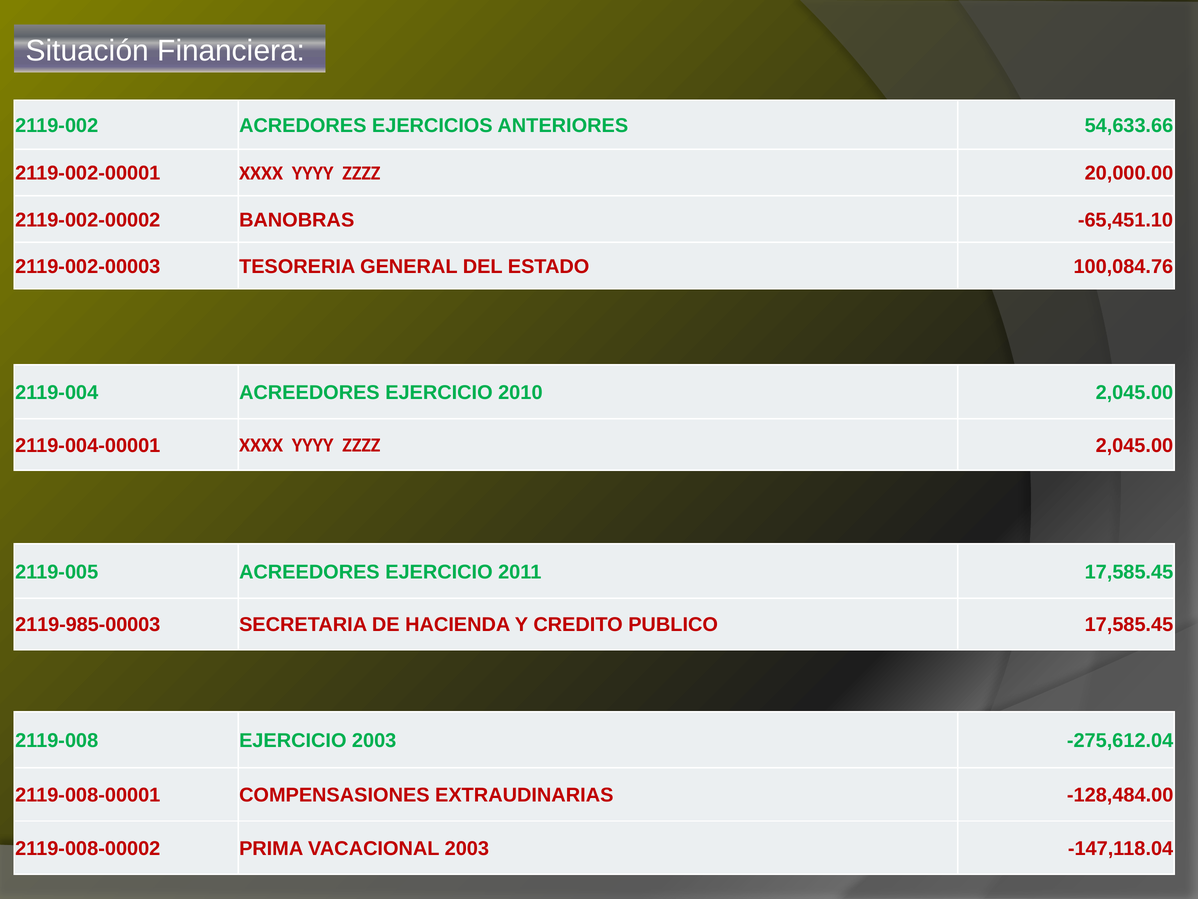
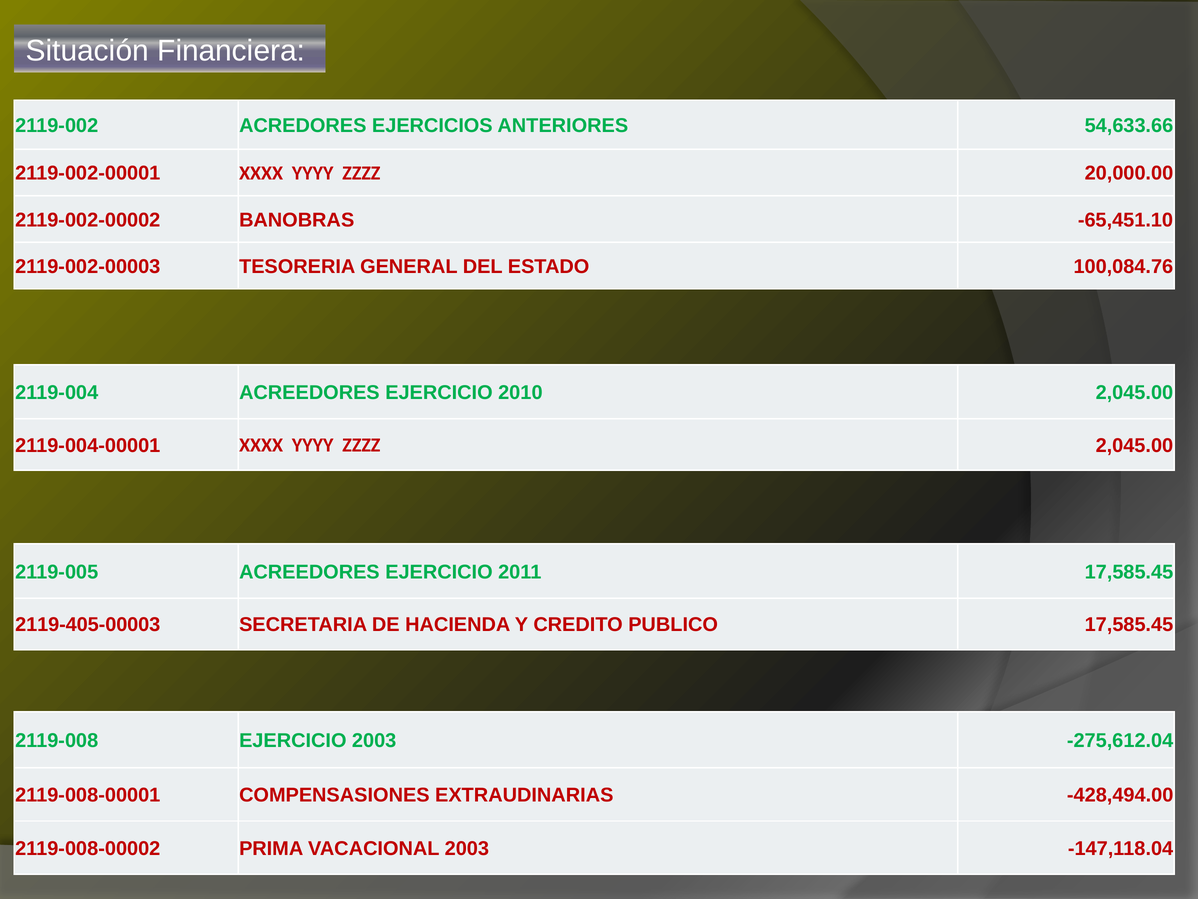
2119-985-00003: 2119-985-00003 -> 2119-405-00003
-128,484.00: -128,484.00 -> -428,494.00
